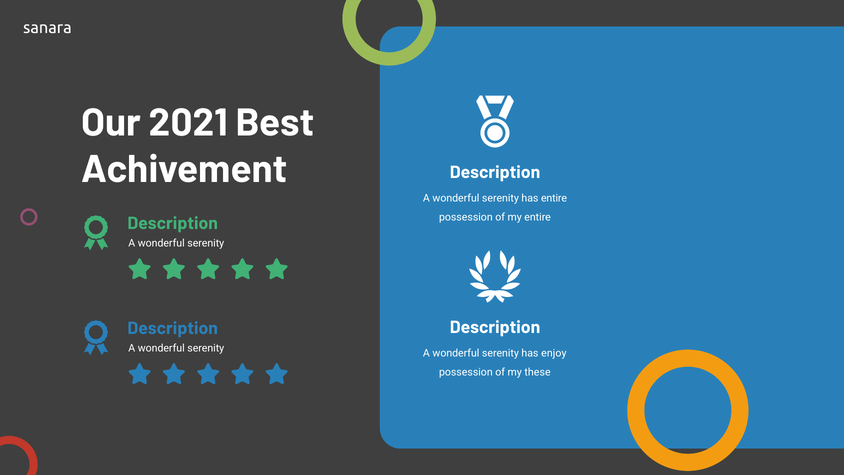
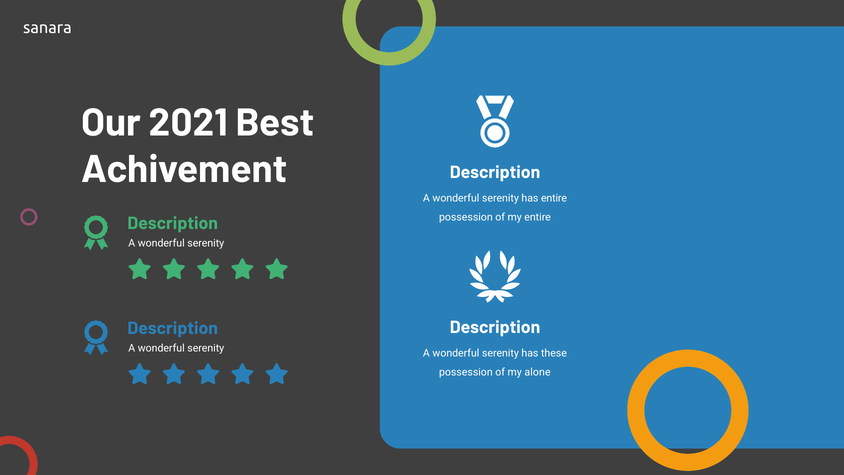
enjoy: enjoy -> these
these: these -> alone
